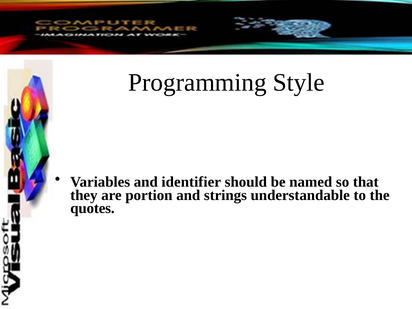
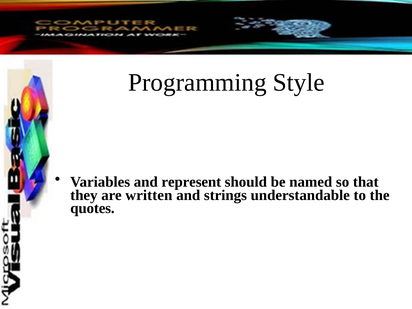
identifier: identifier -> represent
portion: portion -> written
